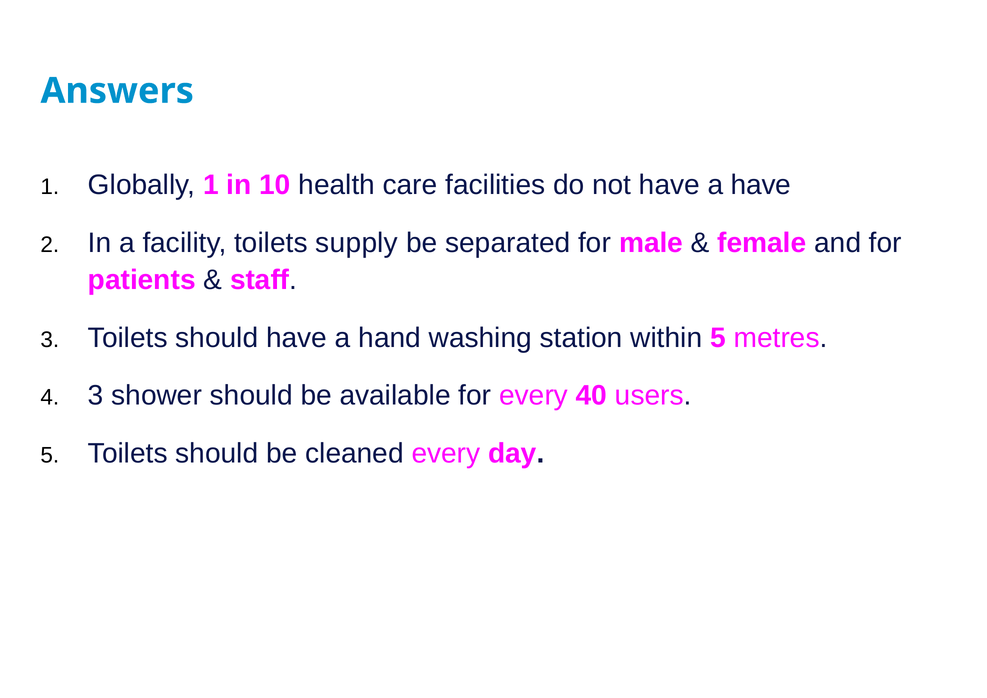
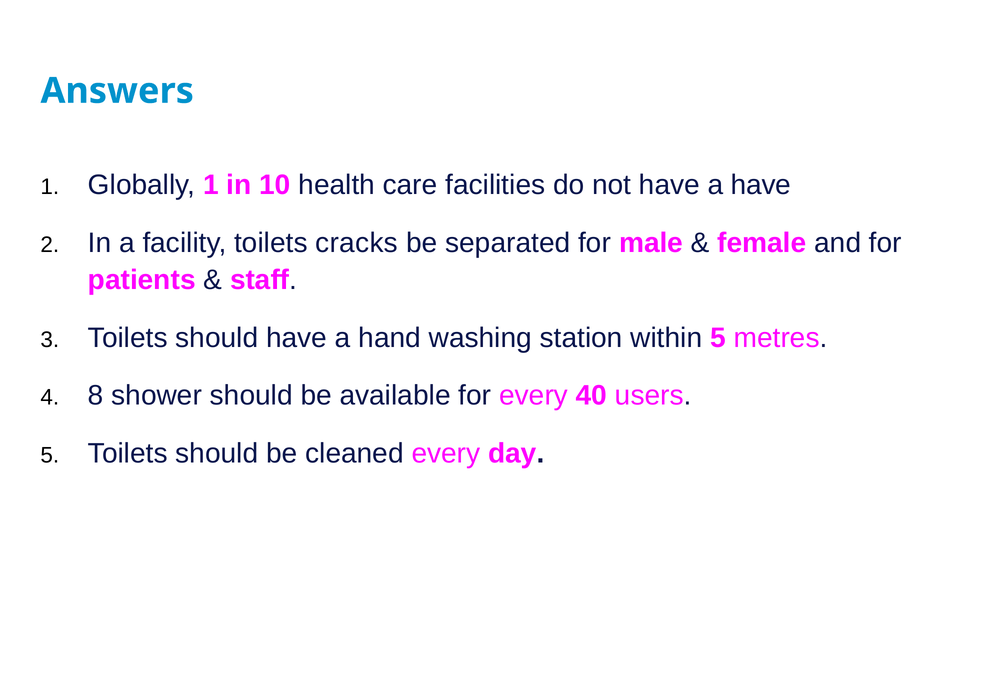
supply: supply -> cracks
3 at (96, 396): 3 -> 8
